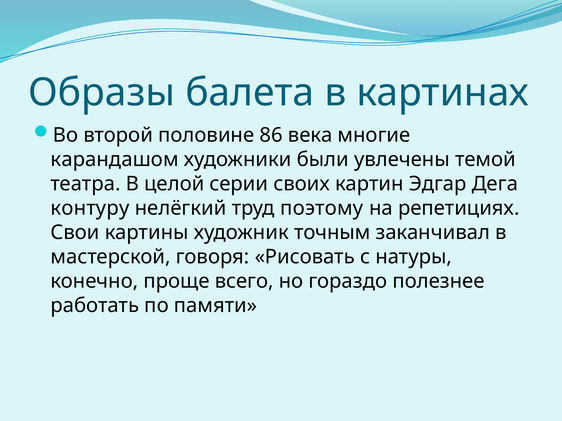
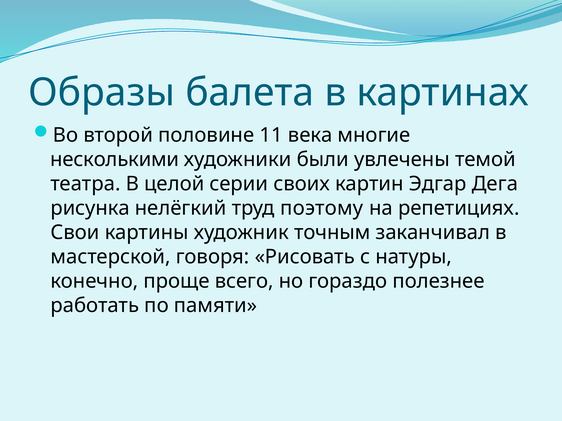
86: 86 -> 11
карандашом: карандашом -> несколькими
контуру: контуру -> рисунка
